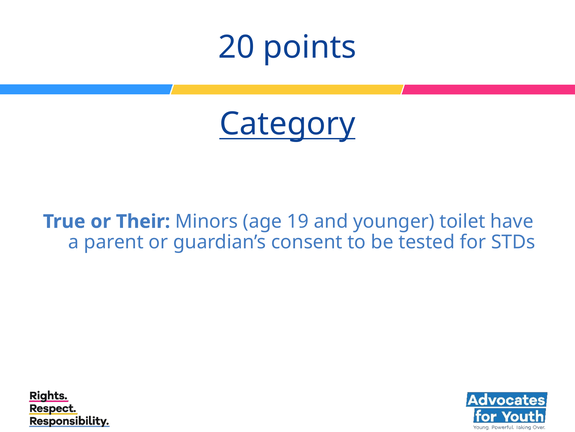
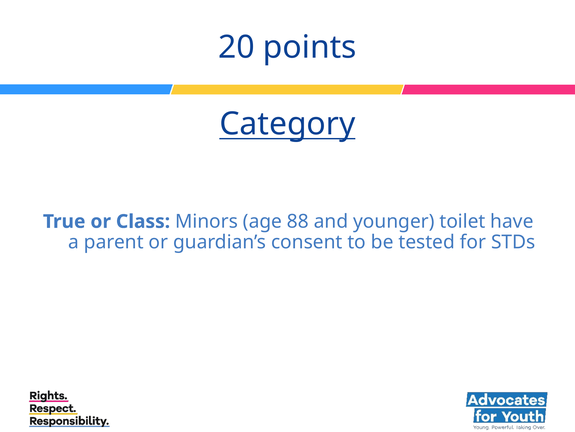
Their: Their -> Class
19: 19 -> 88
